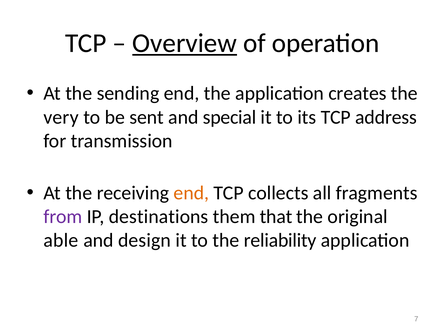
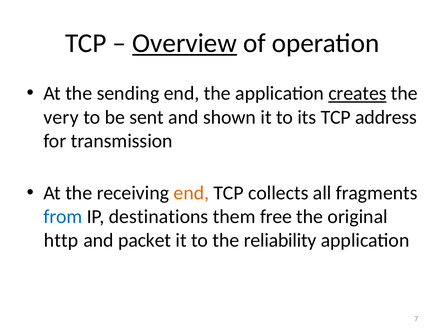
creates underline: none -> present
special: special -> shown
from colour: purple -> blue
that: that -> free
able: able -> http
design: design -> packet
